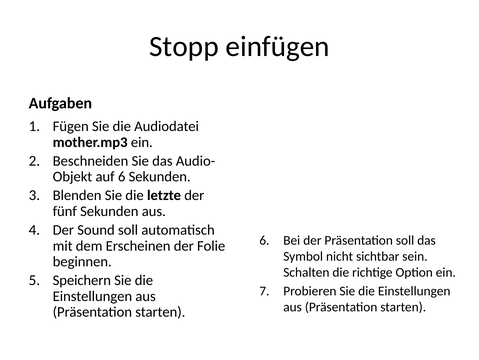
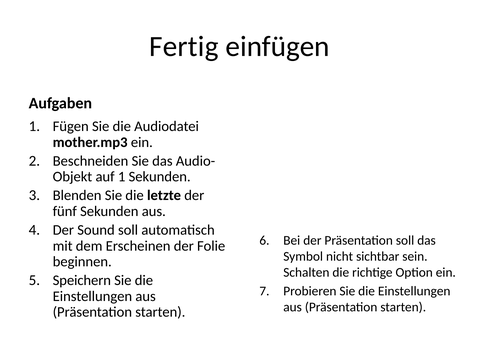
Stopp: Stopp -> Fertig
auf 6: 6 -> 1
